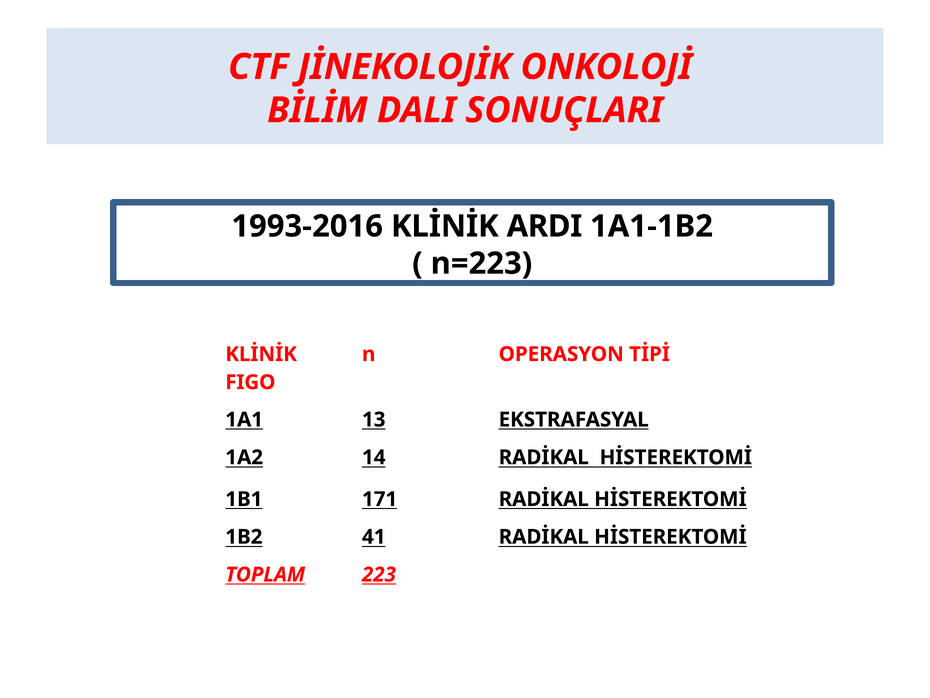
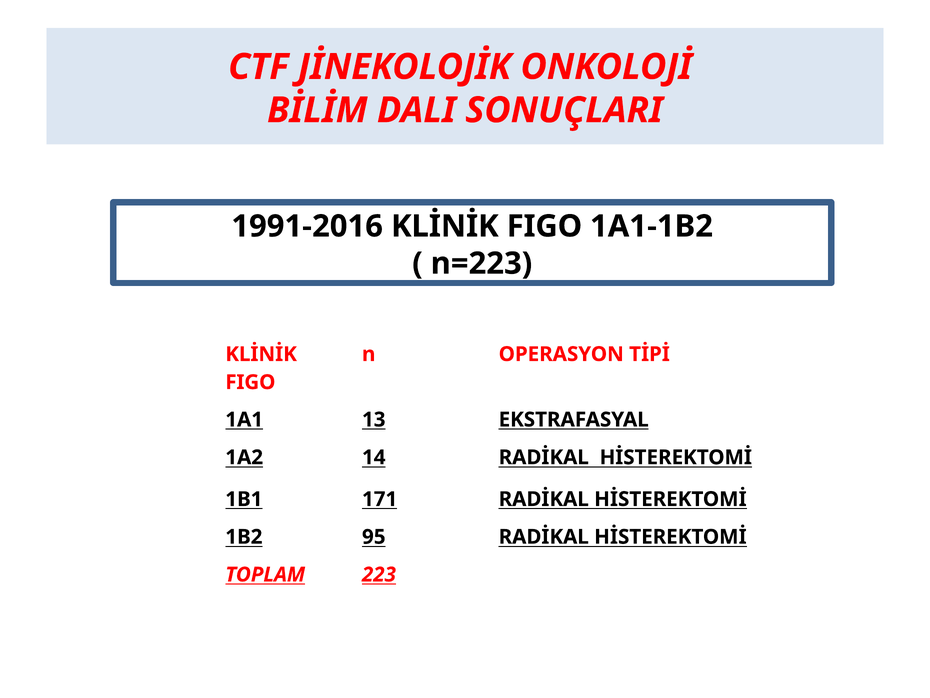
1993-2016: 1993-2016 -> 1991-2016
ARDI at (544, 226): ARDI -> FIGO
41: 41 -> 95
